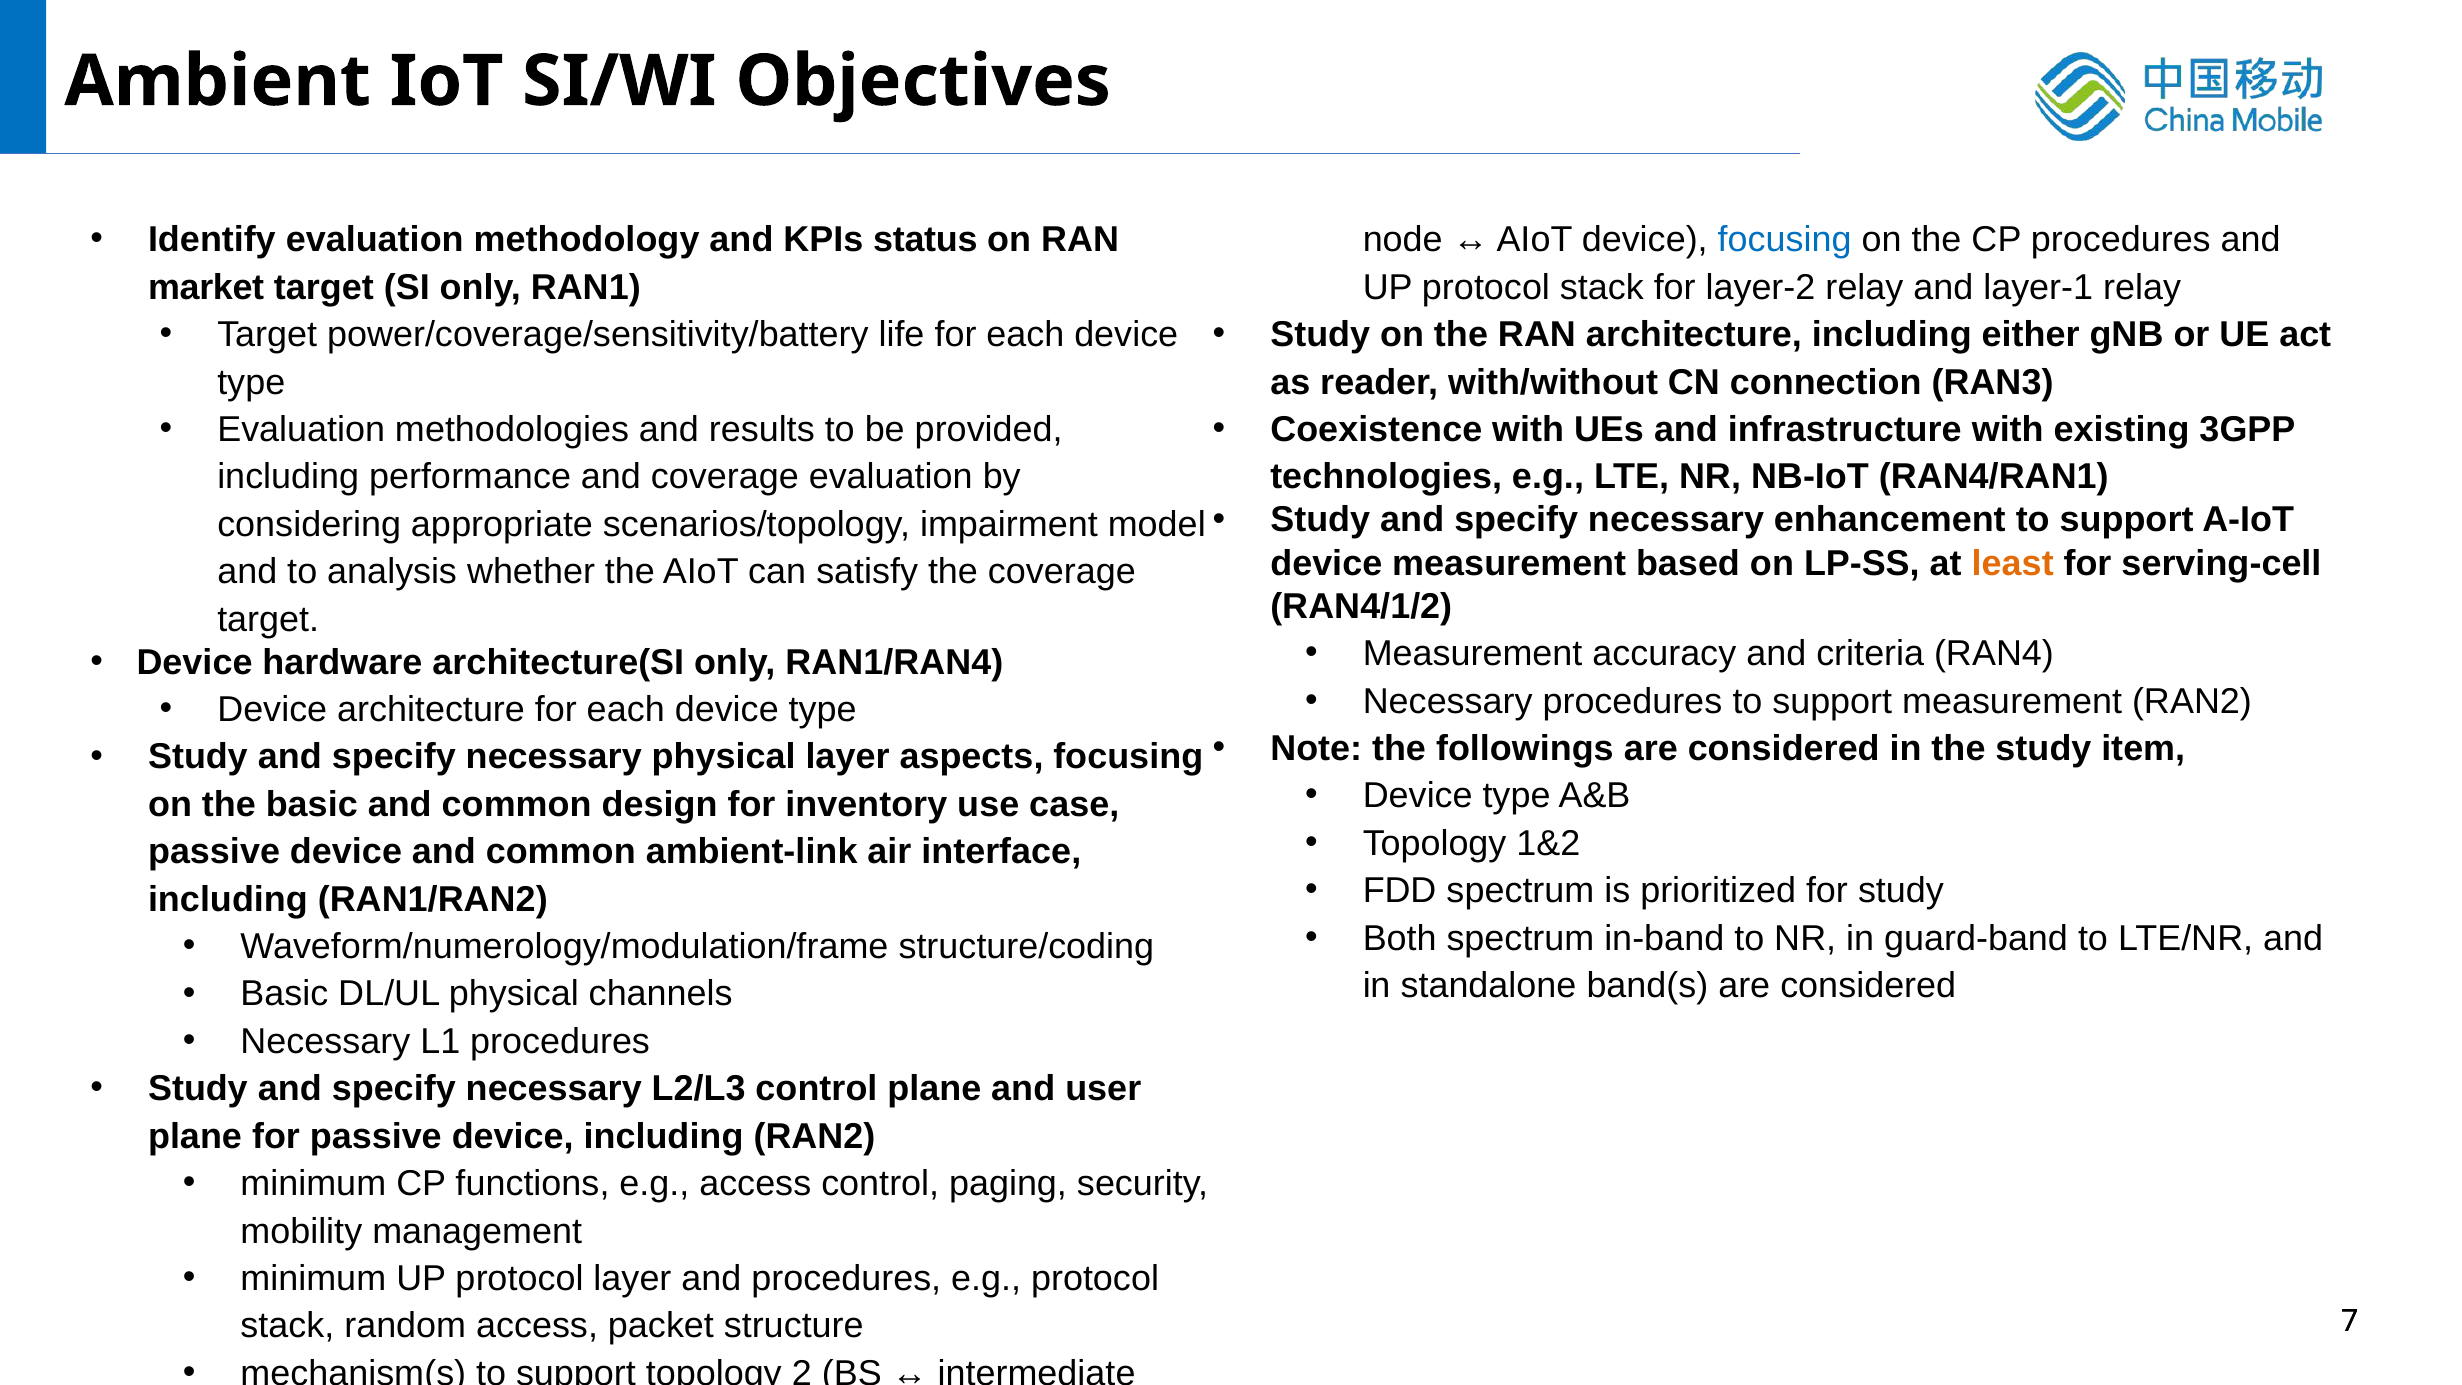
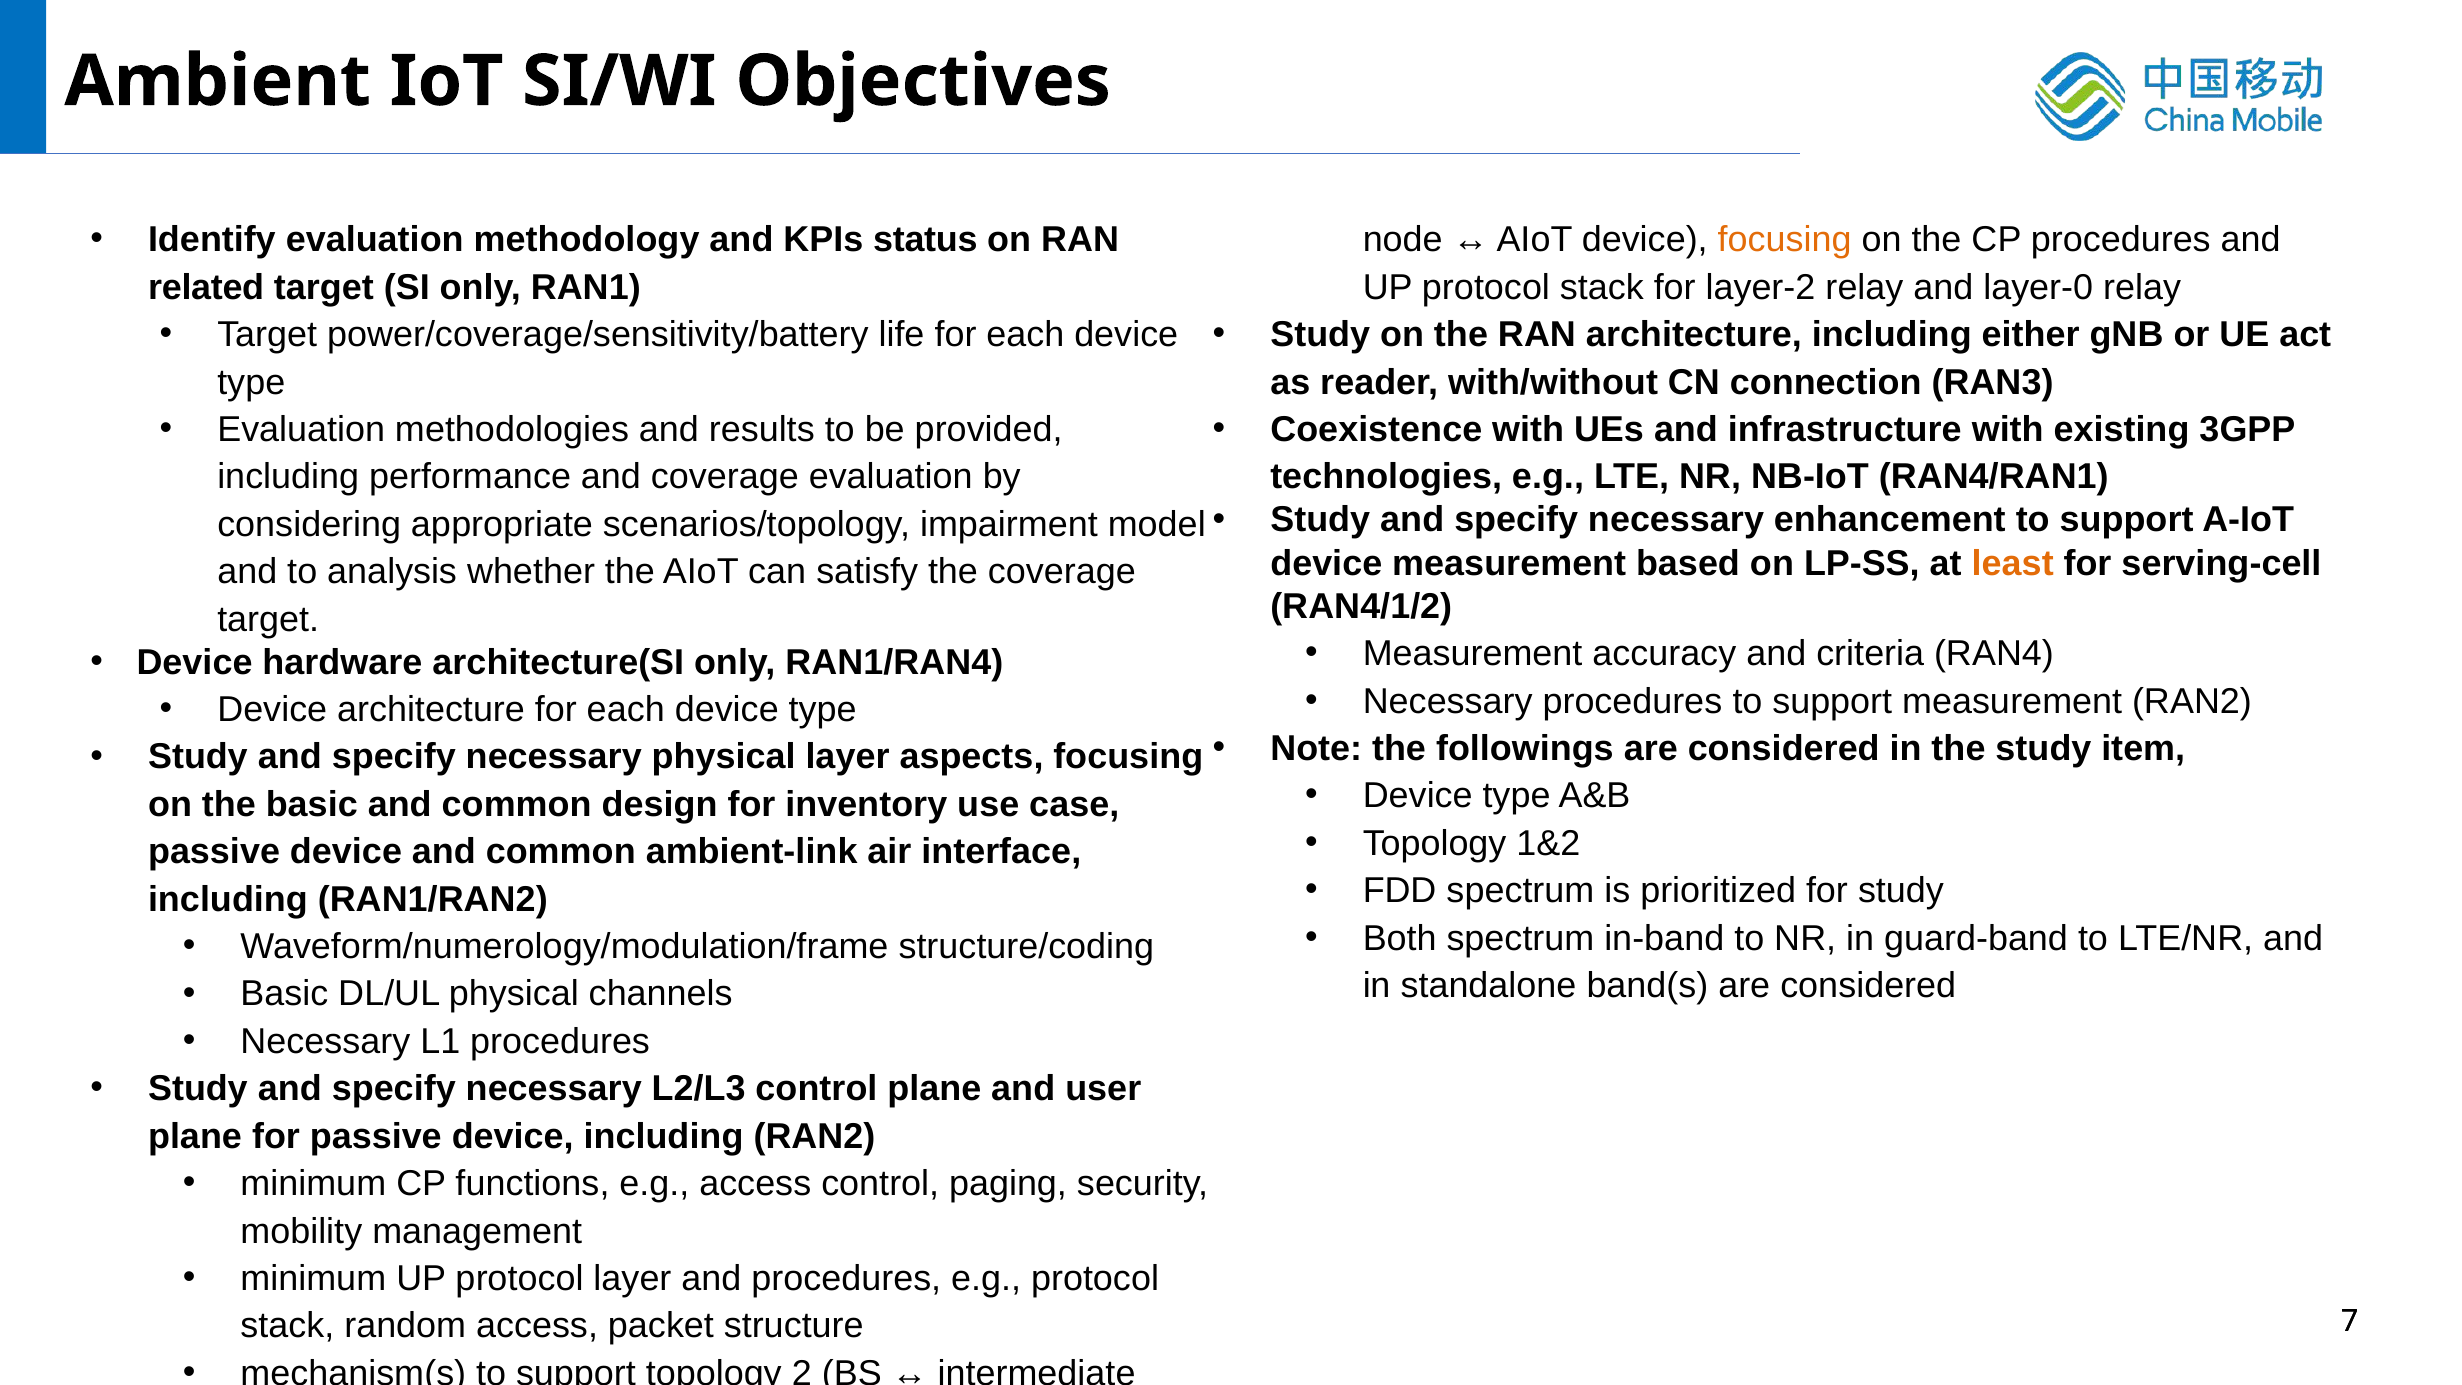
focusing at (1785, 240) colour: blue -> orange
market: market -> related
layer-1: layer-1 -> layer-0
